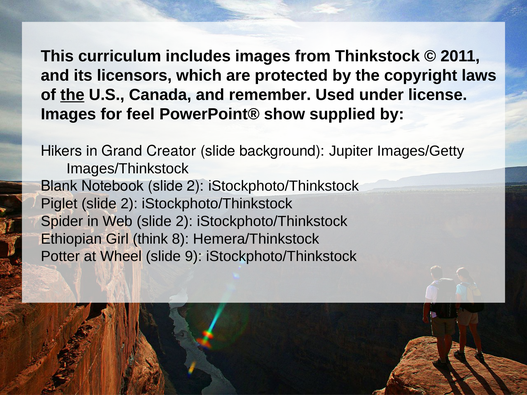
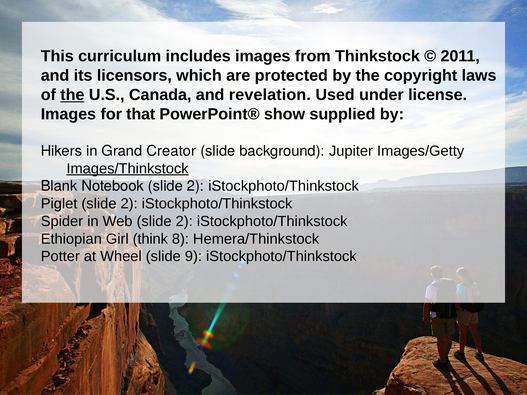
remember: remember -> revelation
feel: feel -> that
Images/Thinkstock underline: none -> present
